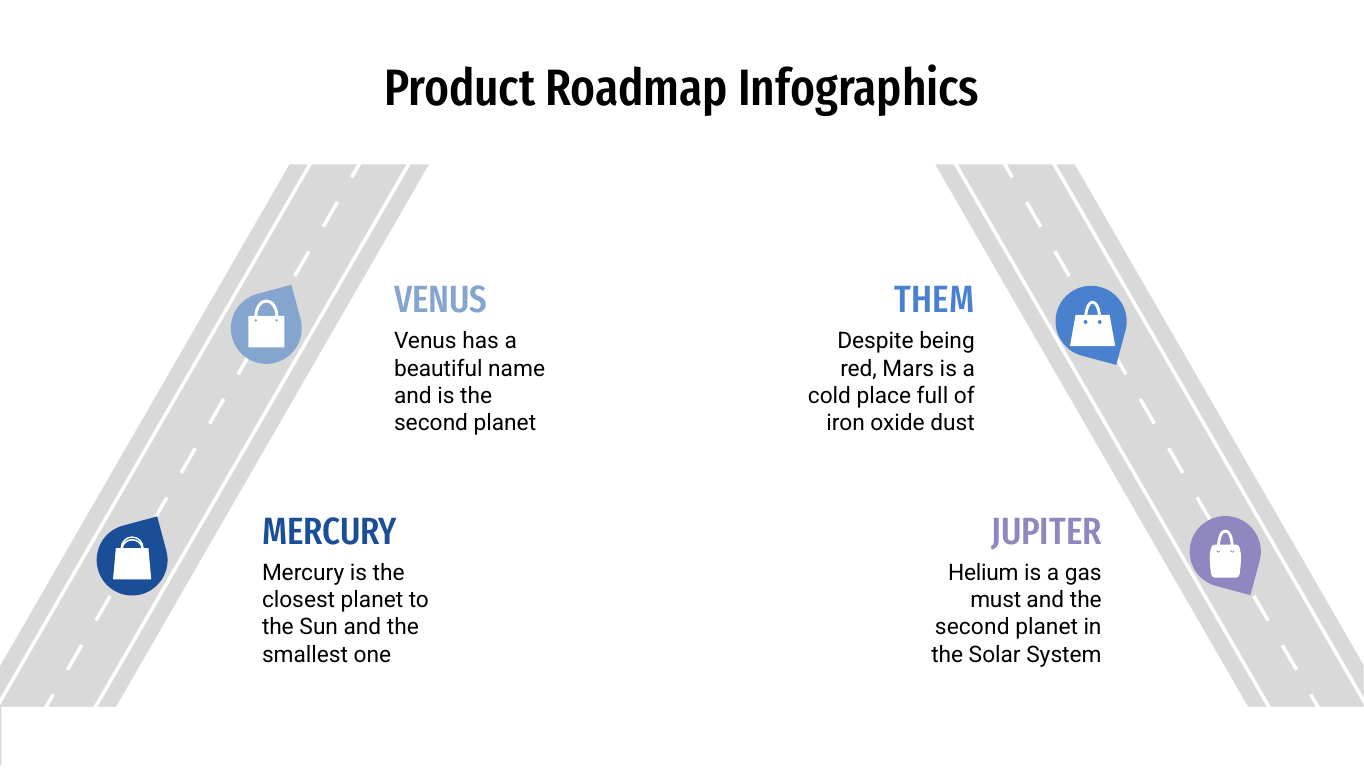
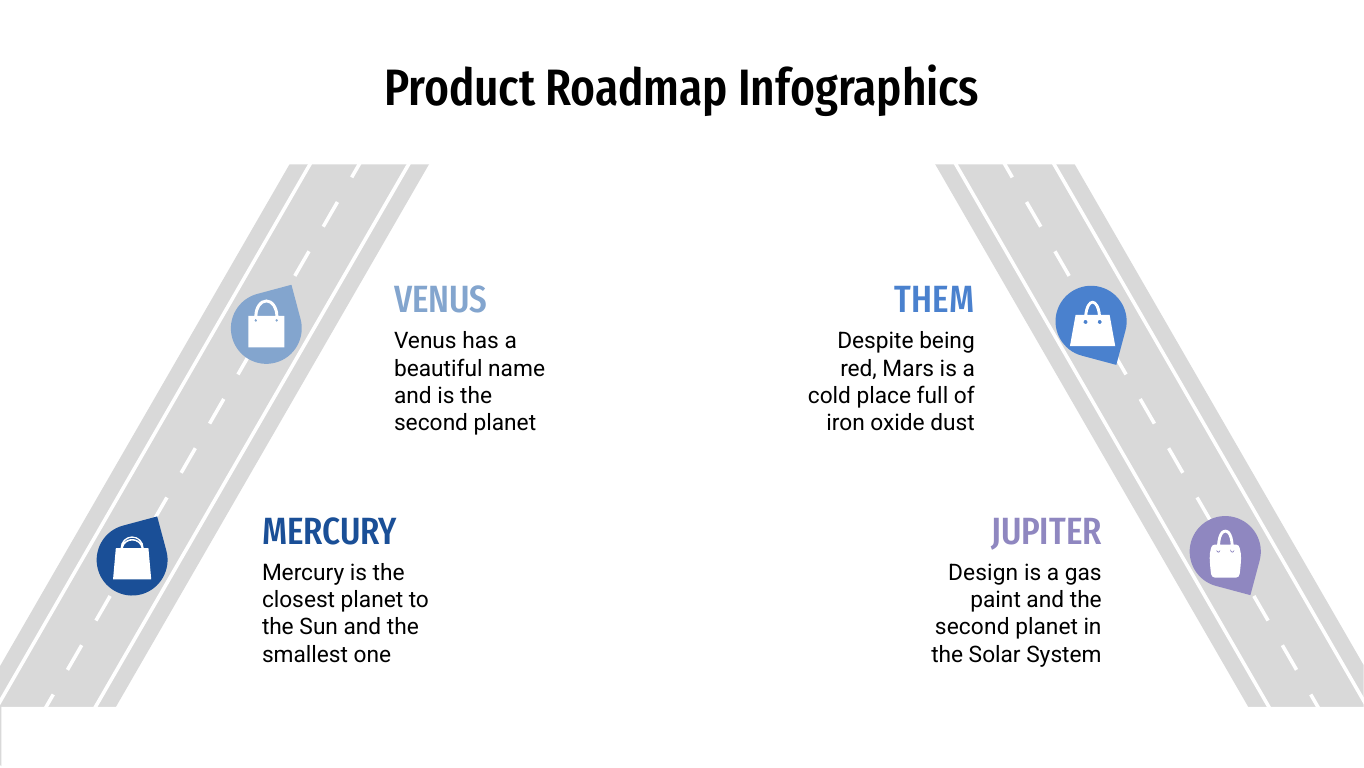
Helium: Helium -> Design
must: must -> paint
